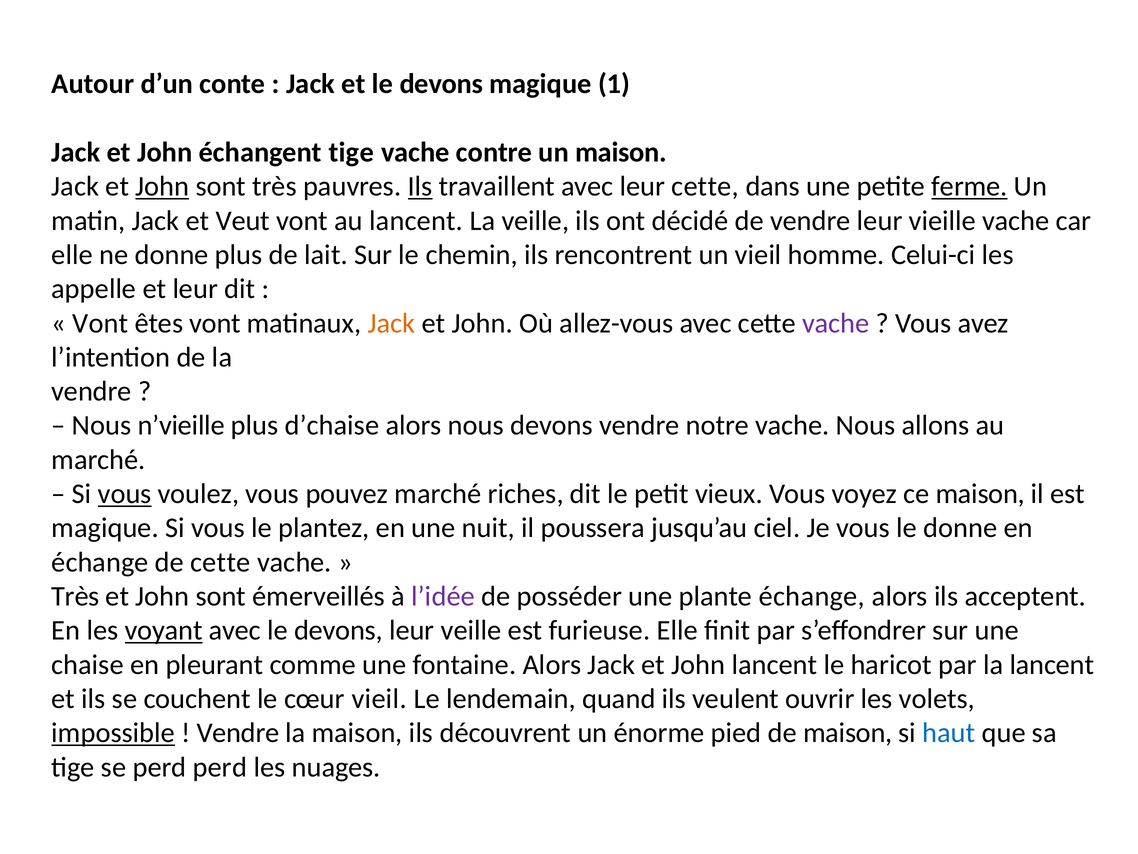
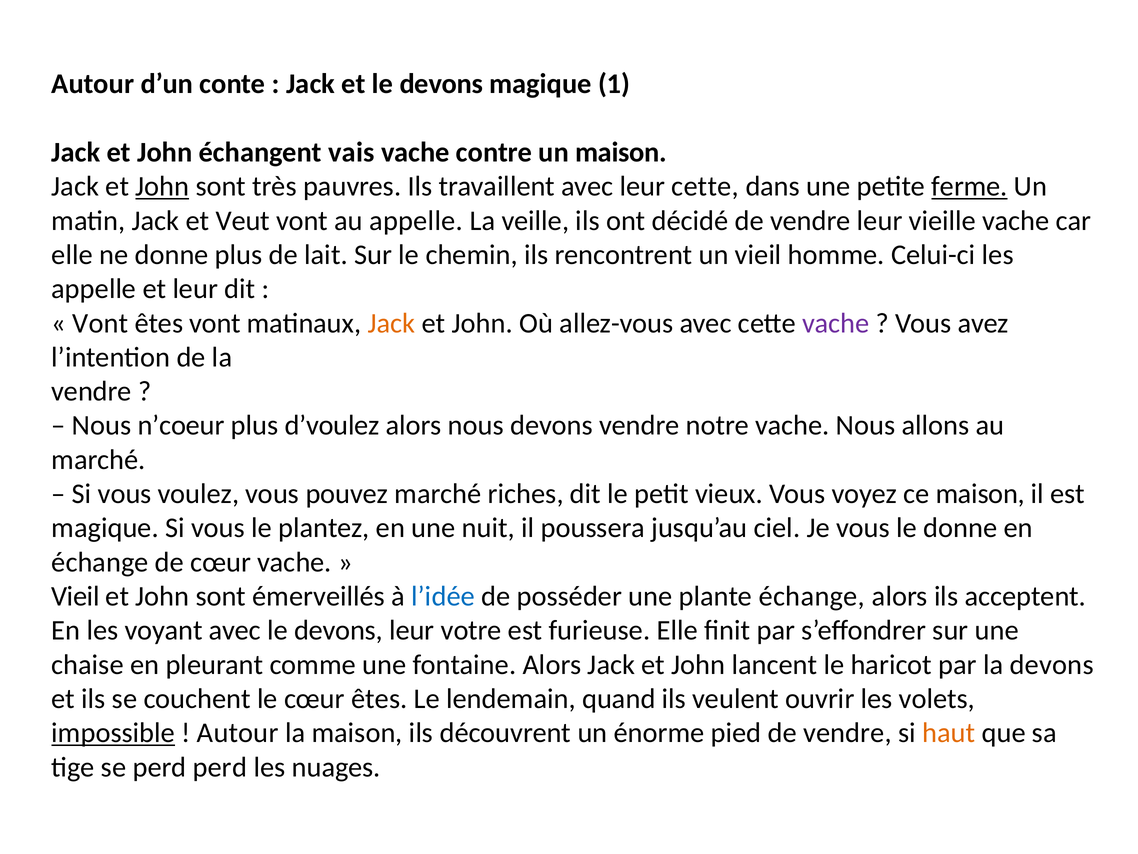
échangent tige: tige -> vais
Ils at (420, 186) underline: present -> none
au lancent: lancent -> appelle
n’vieille: n’vieille -> n’coeur
d’chaise: d’chaise -> d’voulez
vous at (125, 494) underline: present -> none
de cette: cette -> cœur
Très at (75, 596): Très -> Vieil
l’idée colour: purple -> blue
voyant underline: present -> none
leur veille: veille -> votre
la lancent: lancent -> devons
cœur vieil: vieil -> êtes
Vendre at (238, 733): Vendre -> Autour
pied de maison: maison -> vendre
haut colour: blue -> orange
